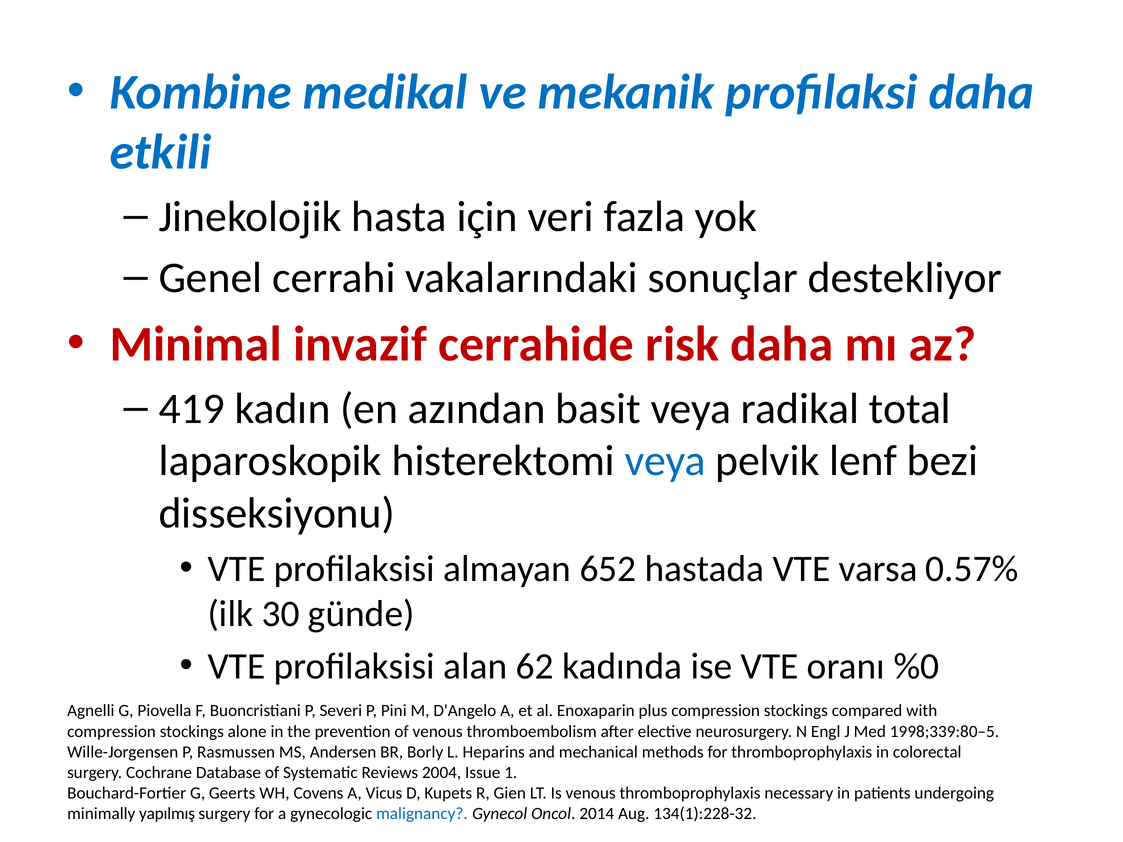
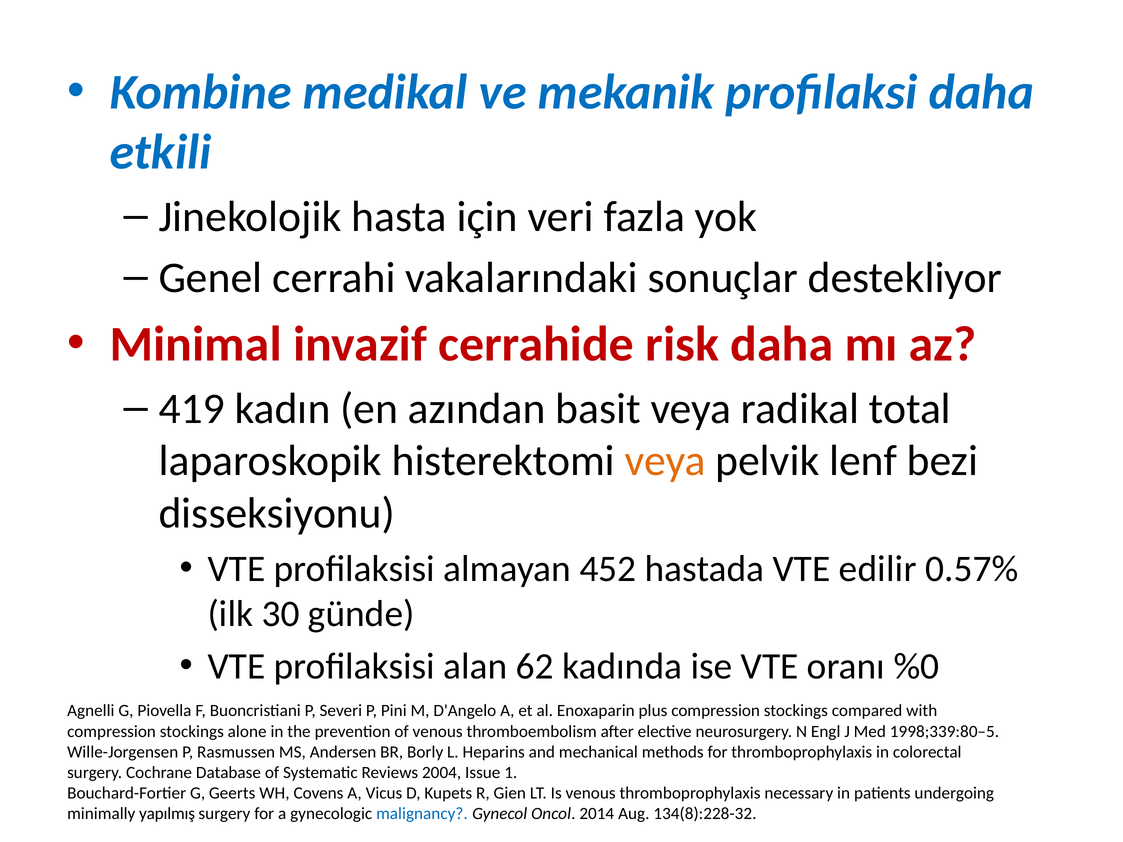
veya at (665, 461) colour: blue -> orange
652: 652 -> 452
varsa: varsa -> edilir
134(1):228-32: 134(1):228-32 -> 134(8):228-32
